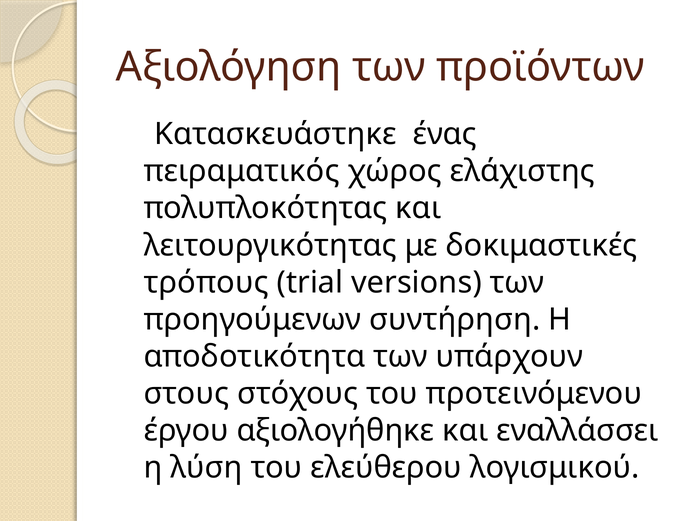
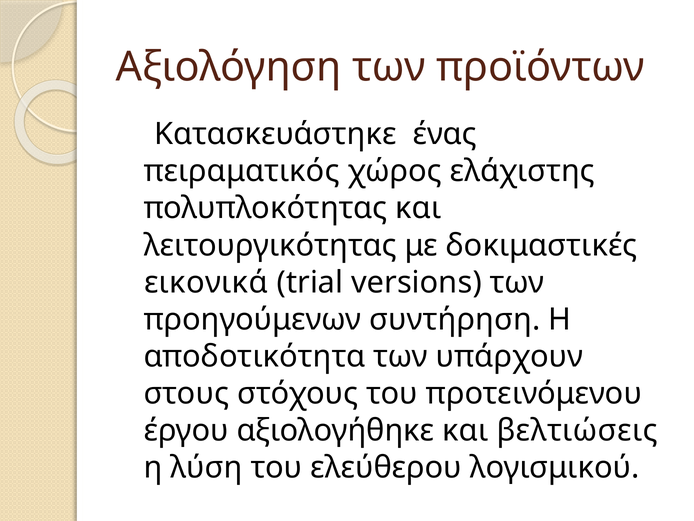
τρόπους: τρόπους -> εικονικά
εναλλάσσει: εναλλάσσει -> βελτιώσεις
